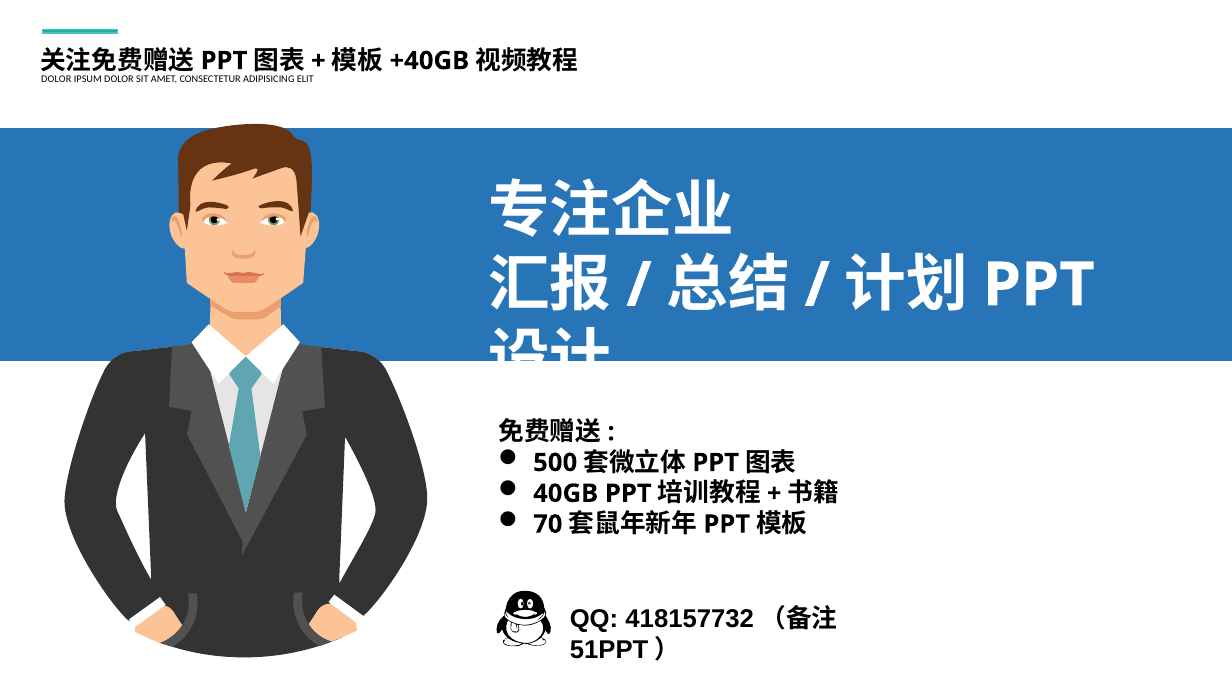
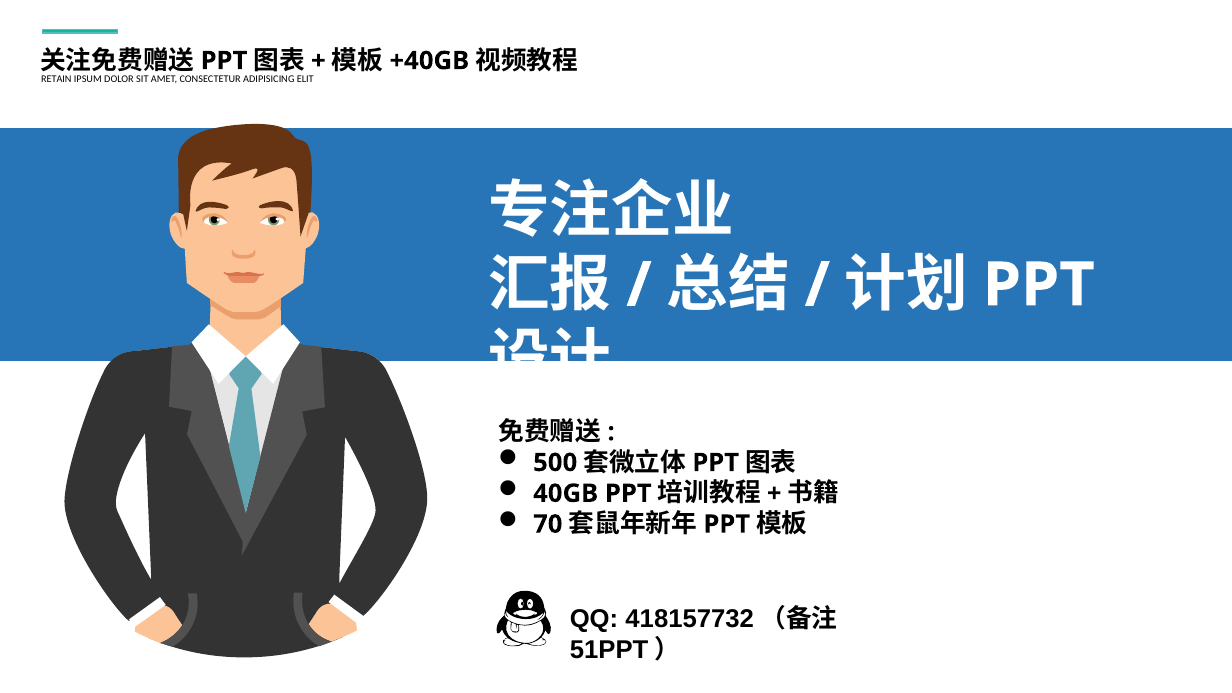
DOLOR at (56, 79): DOLOR -> RETAIN
